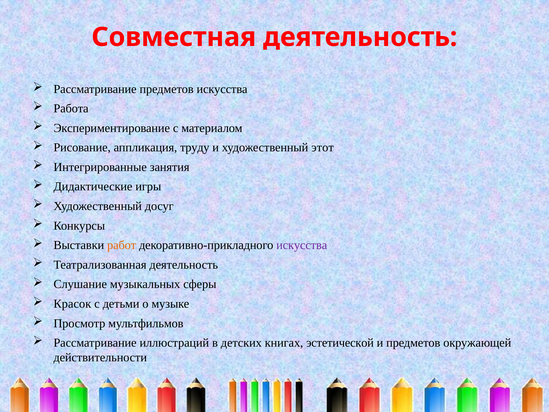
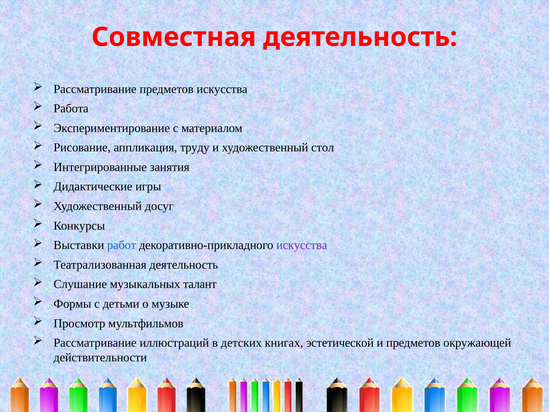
этот: этот -> стол
работ colour: orange -> blue
сферы: сферы -> талант
Красок: Красок -> Формы
